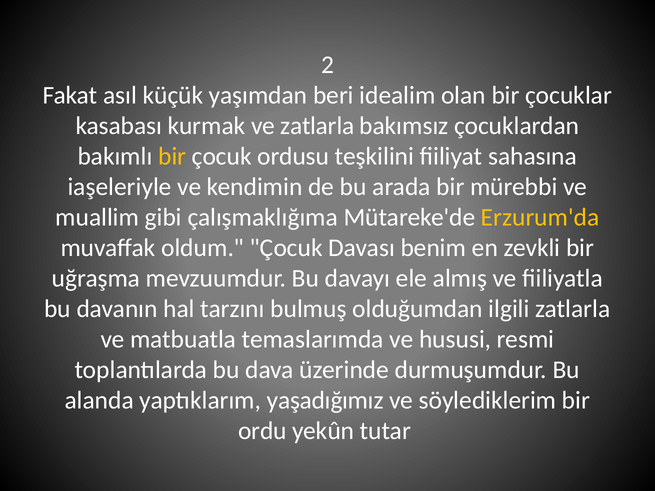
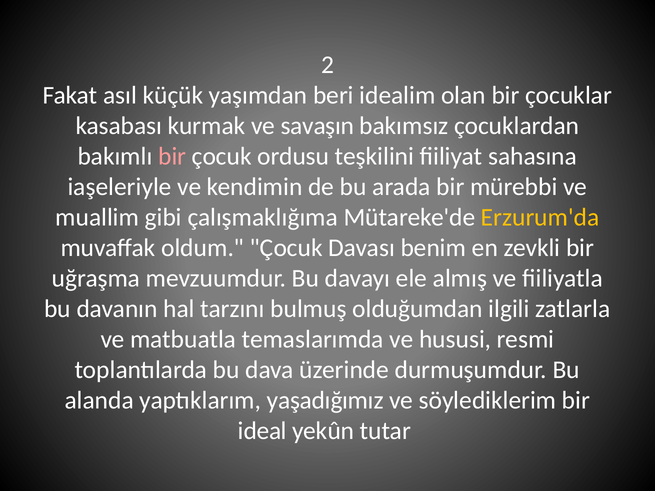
ve zatlarla: zatlarla -> savaşın
bir at (172, 156) colour: yellow -> pink
ordu: ordu -> ideal
